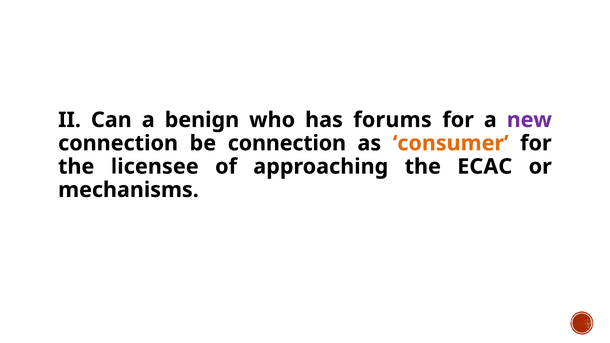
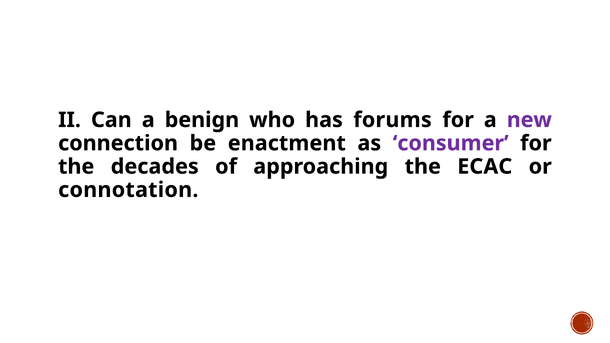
be connection: connection -> enactment
consumer colour: orange -> purple
licensee: licensee -> decades
mechanisms: mechanisms -> connotation
